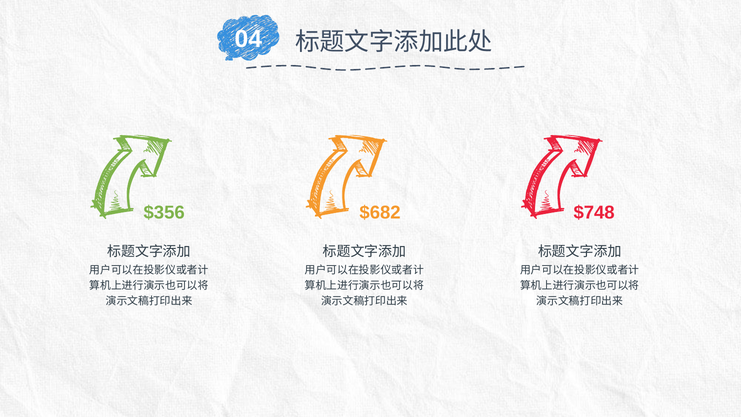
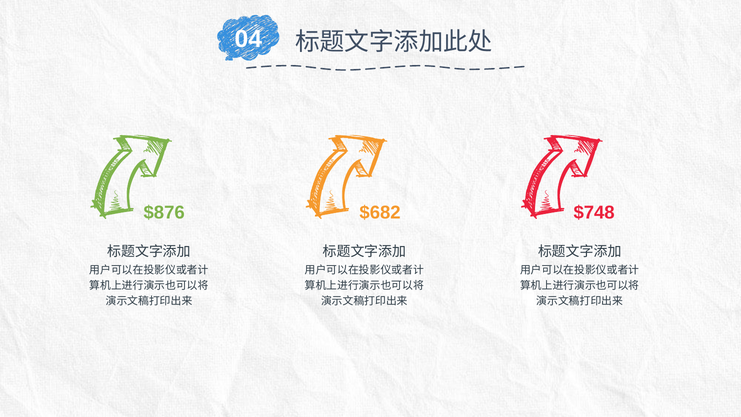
$356: $356 -> $876
